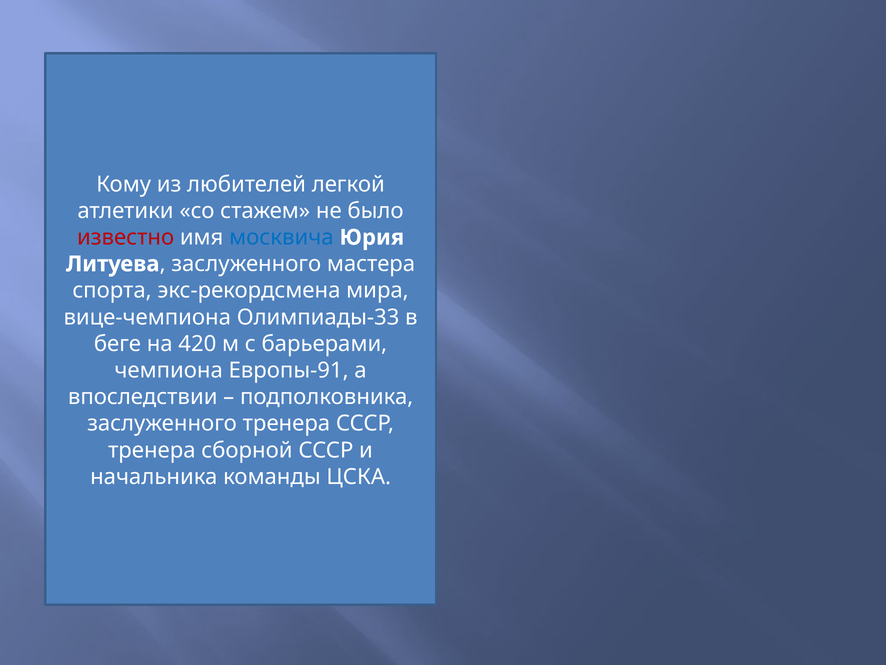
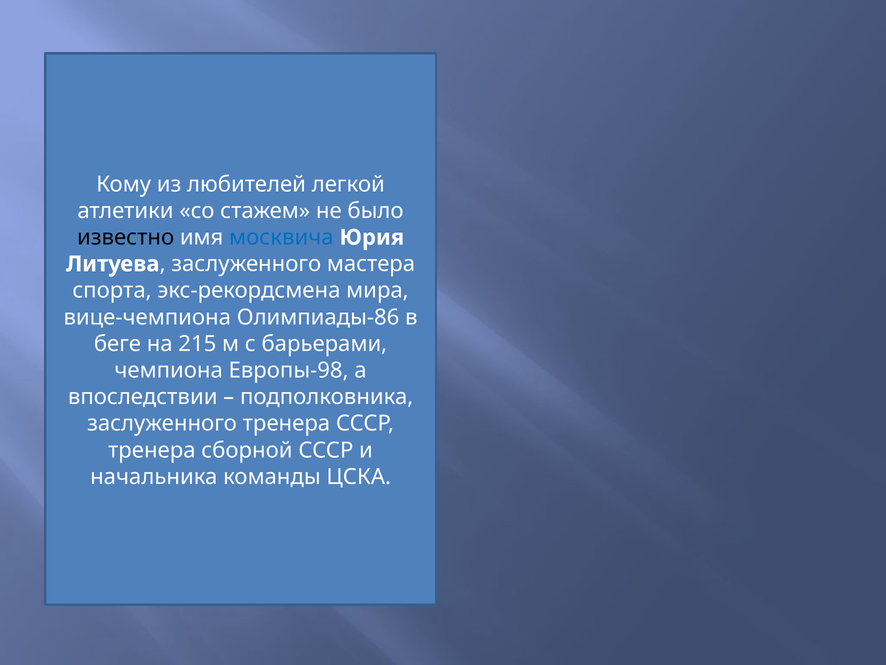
известно colour: red -> black
Олимпиады-33: Олимпиады-33 -> Олимпиады-86
420: 420 -> 215
Европы-91: Европы-91 -> Европы-98
